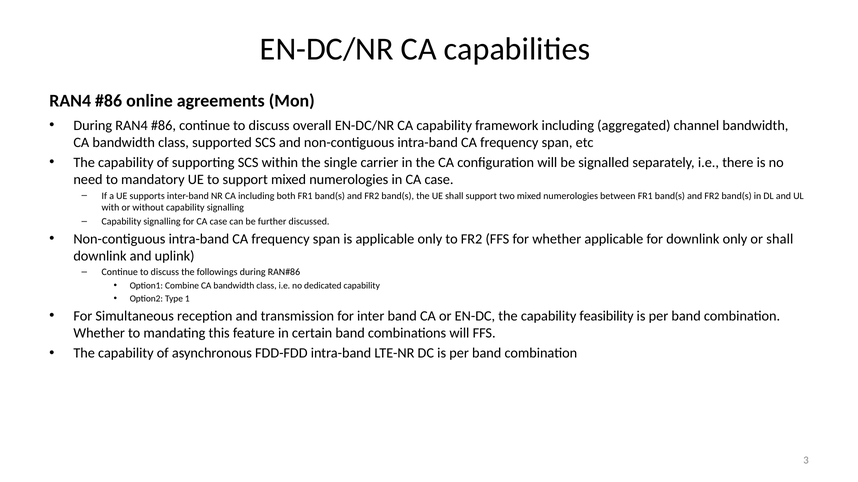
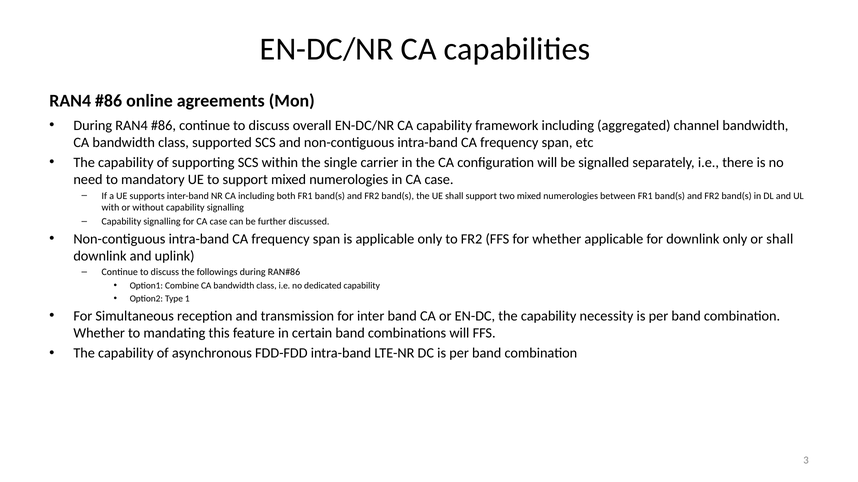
feasibility: feasibility -> necessity
